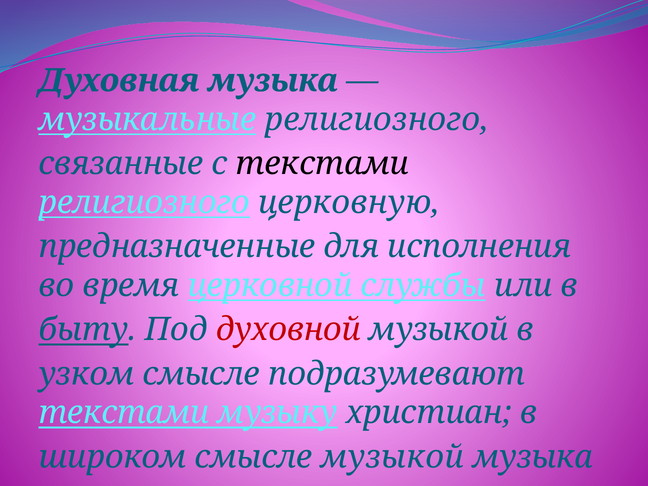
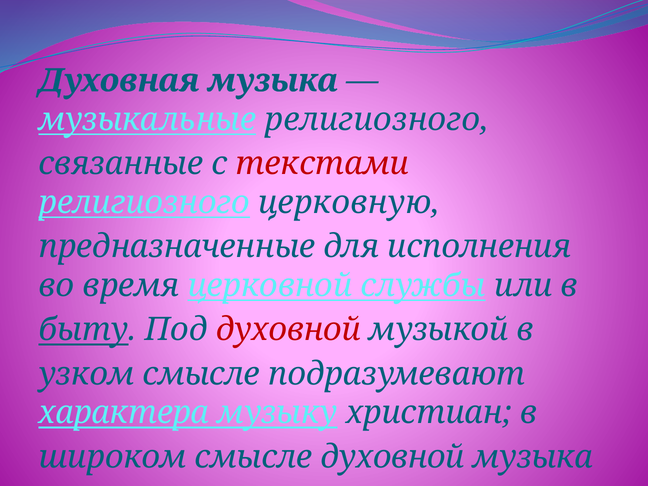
текстами at (322, 164) colour: black -> red
текстами at (124, 413): текстами -> характера
смысле музыкой: музыкой -> духовной
